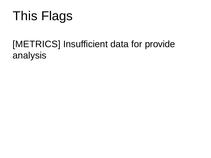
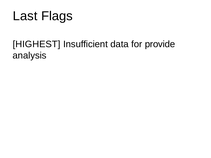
This: This -> Last
METRICS: METRICS -> HIGHEST
